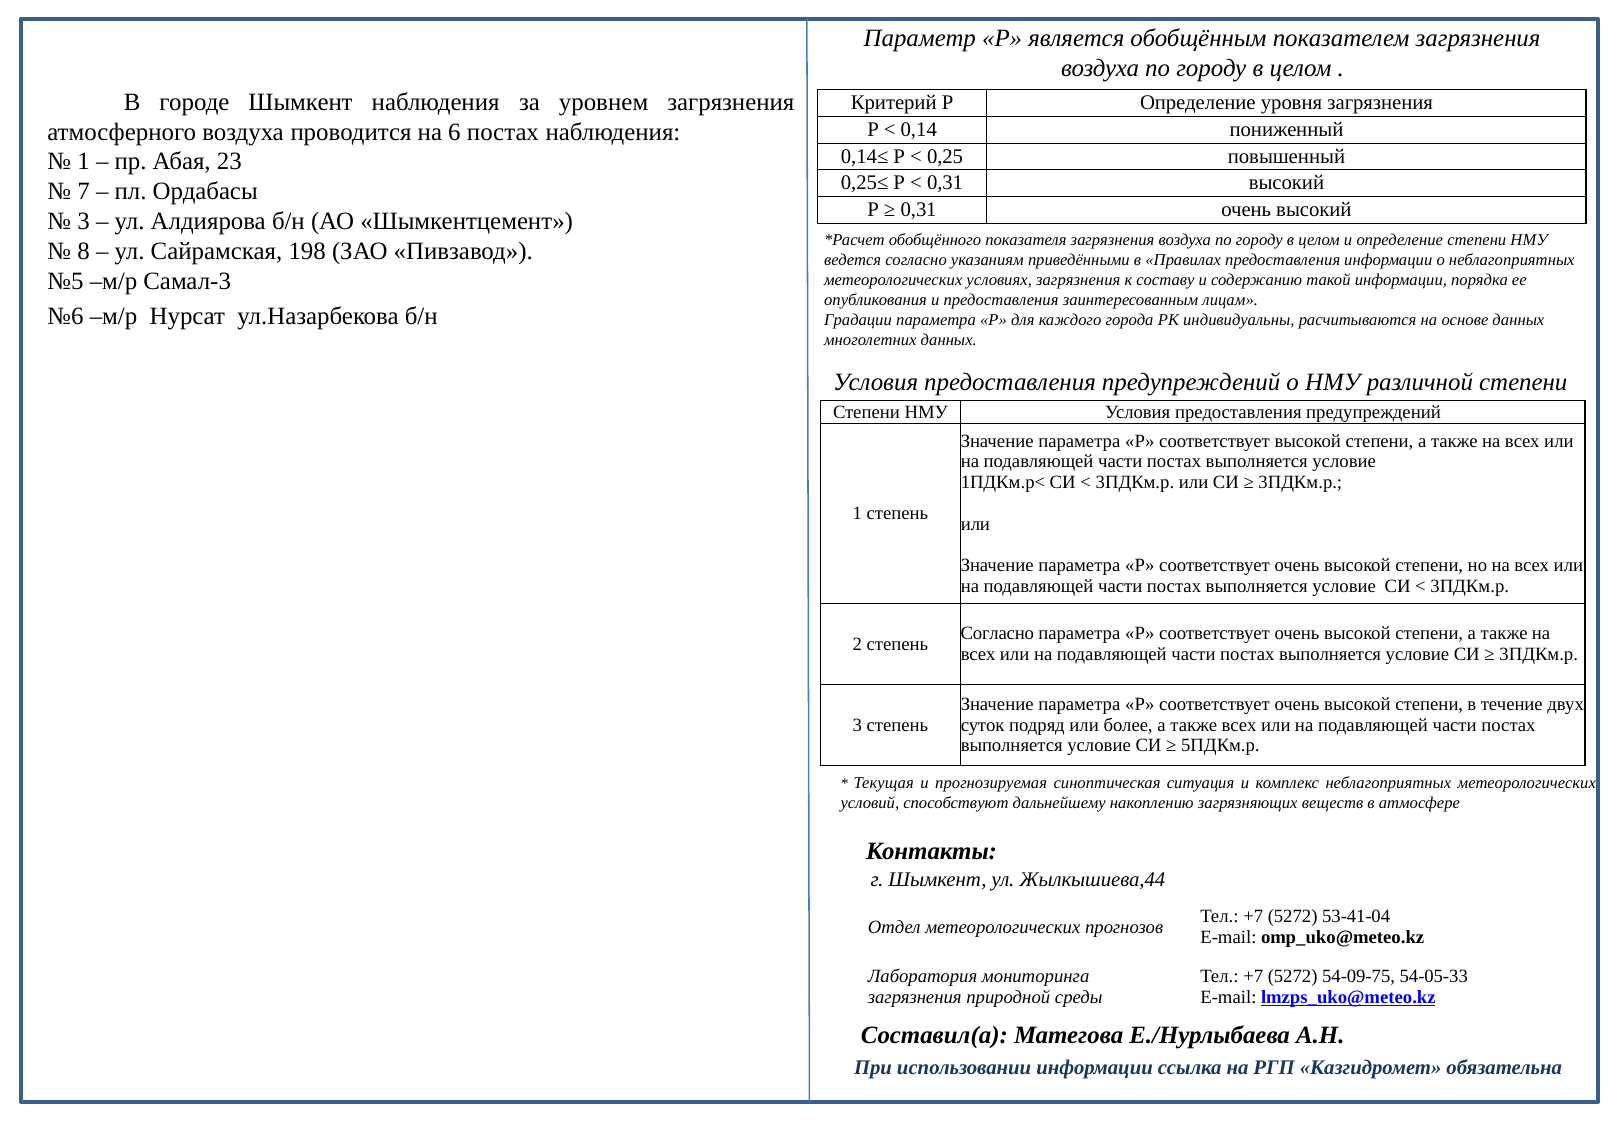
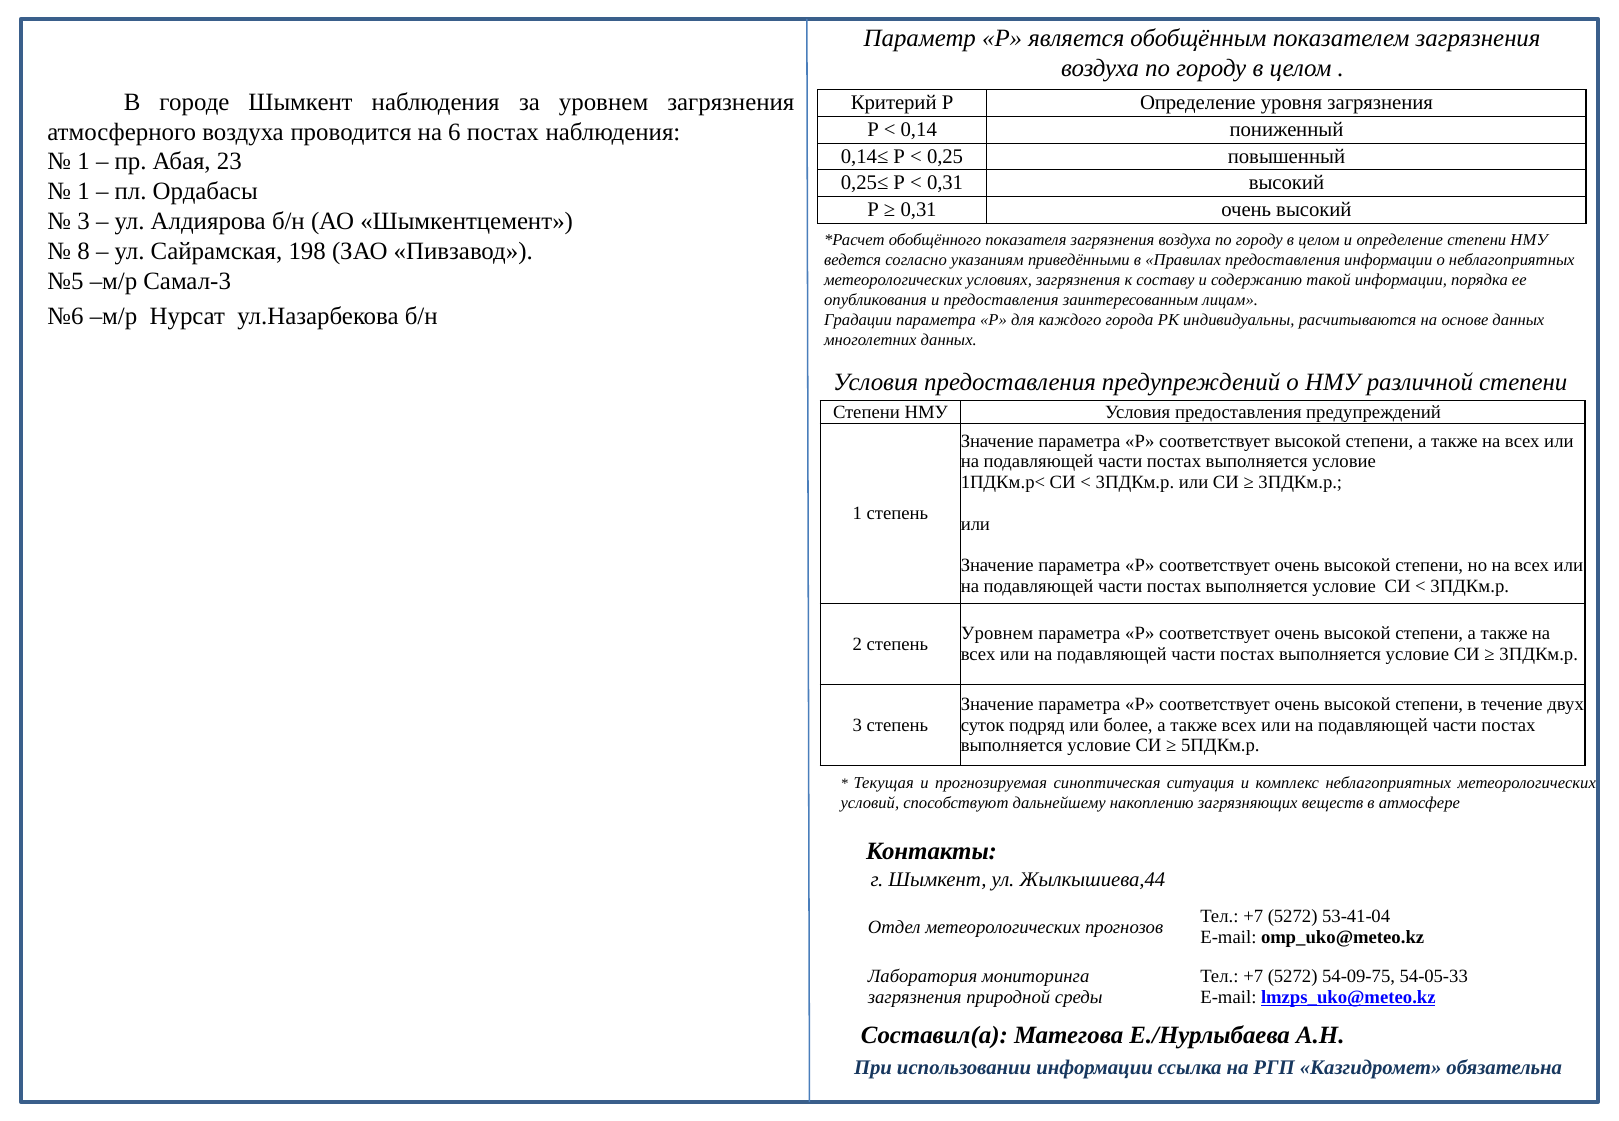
7 at (84, 192): 7 -> 1
Согласно at (997, 634): Согласно -> Уровнем
